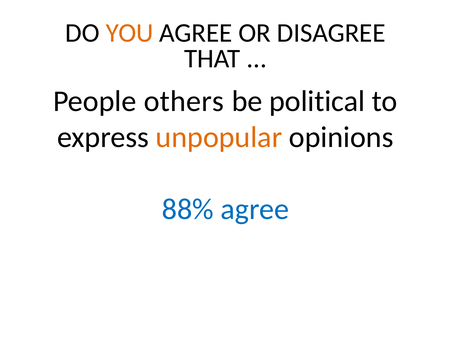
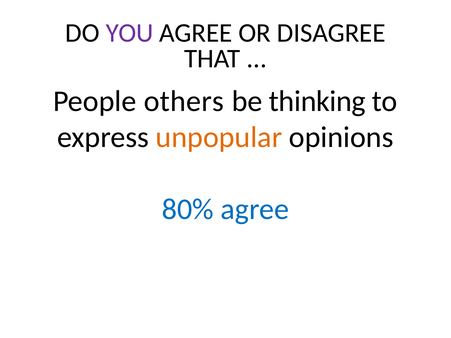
YOU colour: orange -> purple
political: political -> thinking
88%: 88% -> 80%
